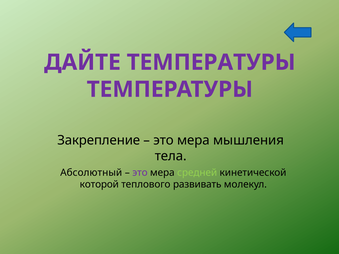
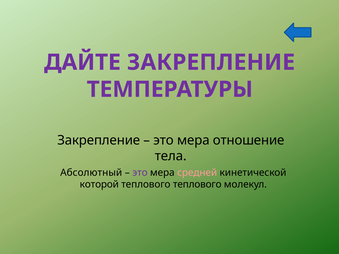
ДАЙТЕ ТЕМПЕРАТУРЫ: ТЕМПЕРАТУРЫ -> ЗАКРЕПЛЕНИЕ
мышления: мышления -> отношение
средней colour: light green -> pink
теплового развивать: развивать -> теплового
